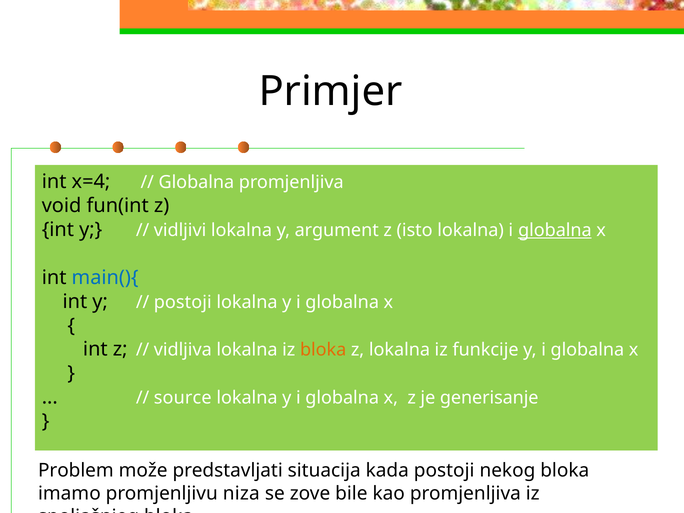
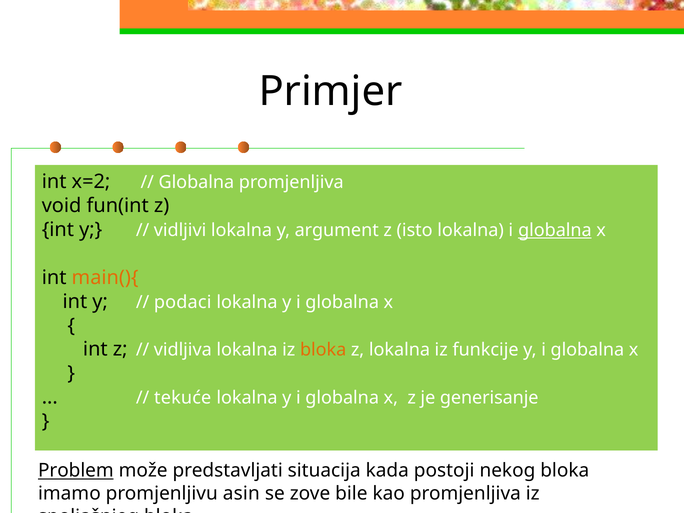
x=4: x=4 -> x=2
main(){ colour: blue -> orange
postoji at (183, 302): postoji -> podaci
source: source -> tekuće
Problem underline: none -> present
niza: niza -> asin
